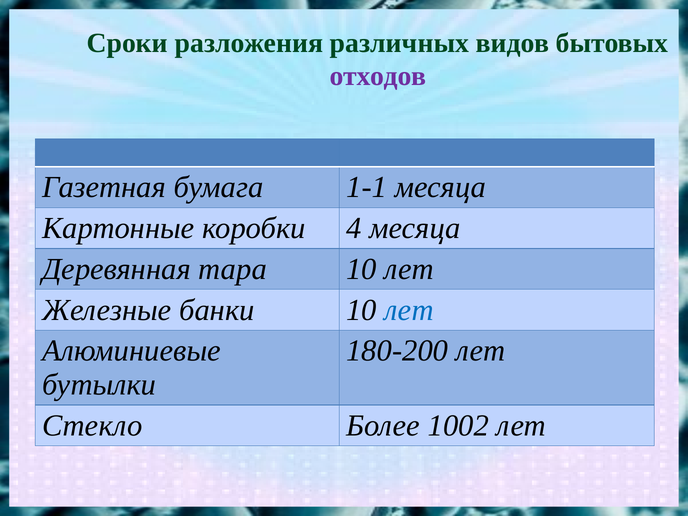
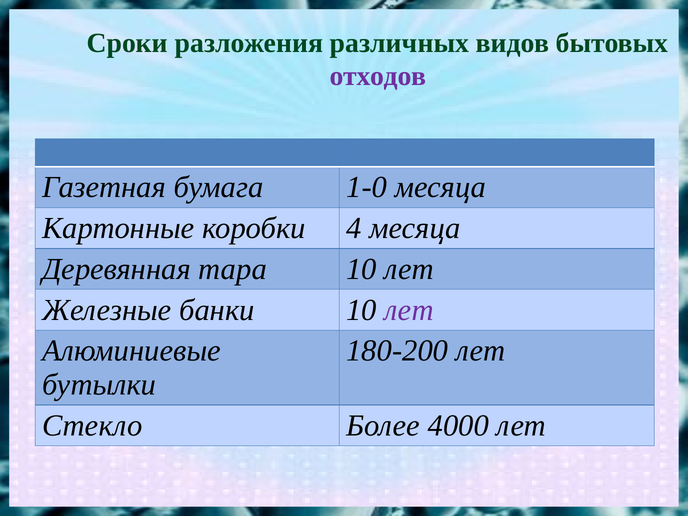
1-1: 1-1 -> 1-0
лет at (409, 310) colour: blue -> purple
1002: 1002 -> 4000
